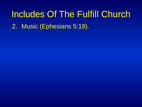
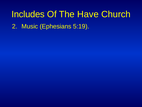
Fulfill: Fulfill -> Have
